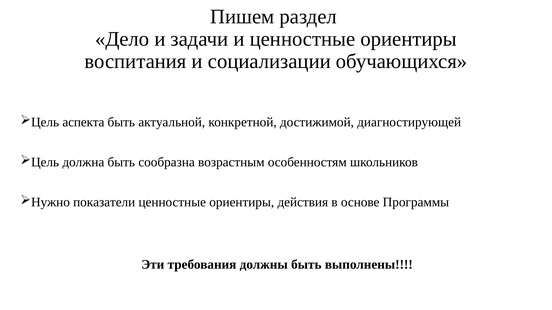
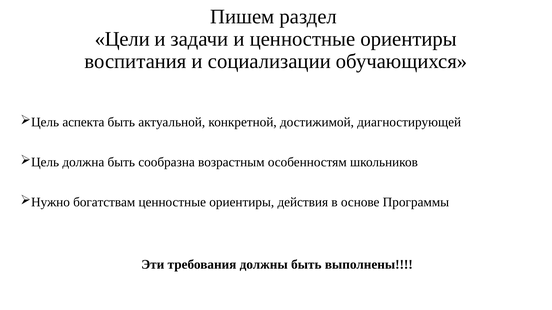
Дело: Дело -> Цели
показатели: показатели -> богатствам
